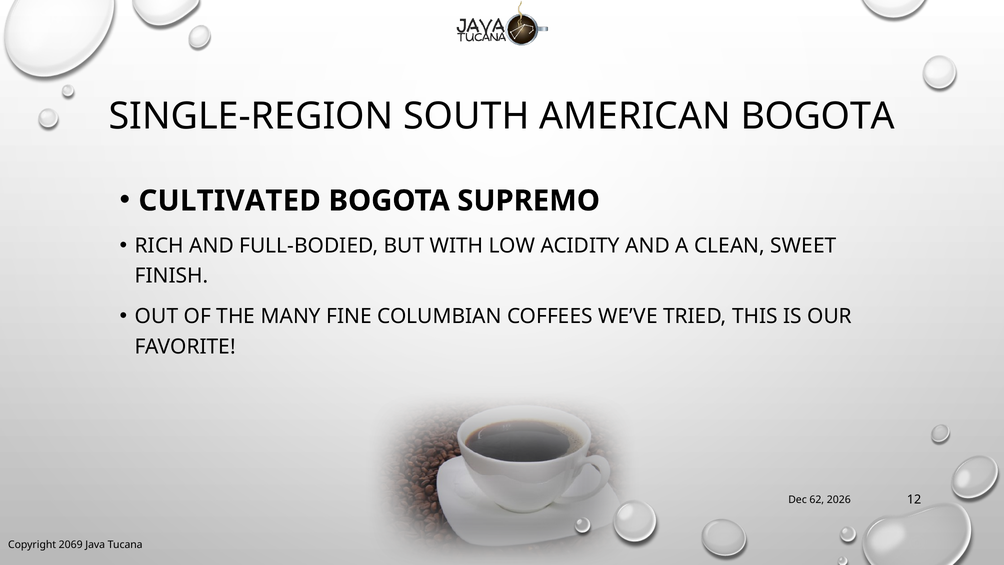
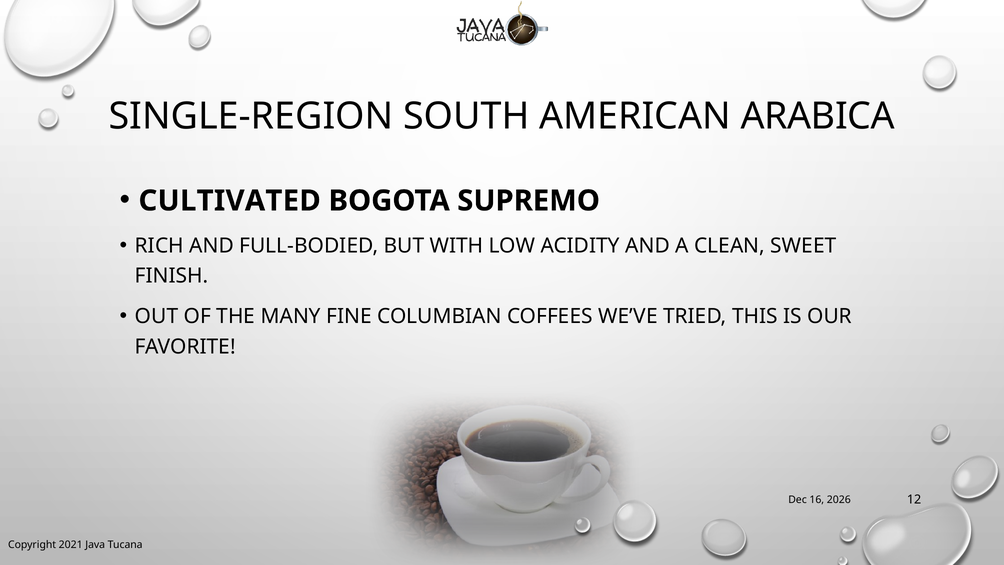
AMERICAN BOGOTA: BOGOTA -> ARABICA
62: 62 -> 16
2069: 2069 -> 2021
